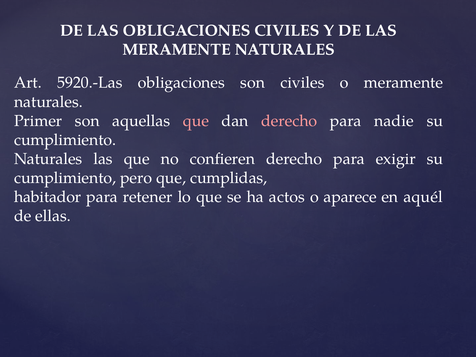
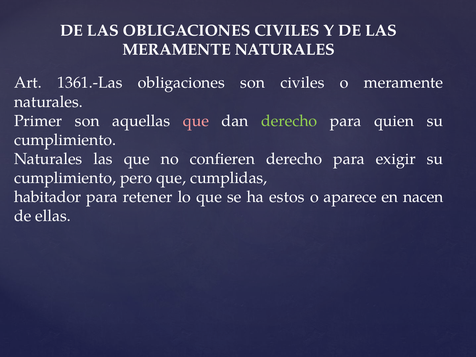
5920.-Las: 5920.-Las -> 1361.-Las
derecho at (289, 121) colour: pink -> light green
nadie: nadie -> quien
actos: actos -> estos
aquél: aquél -> nacen
